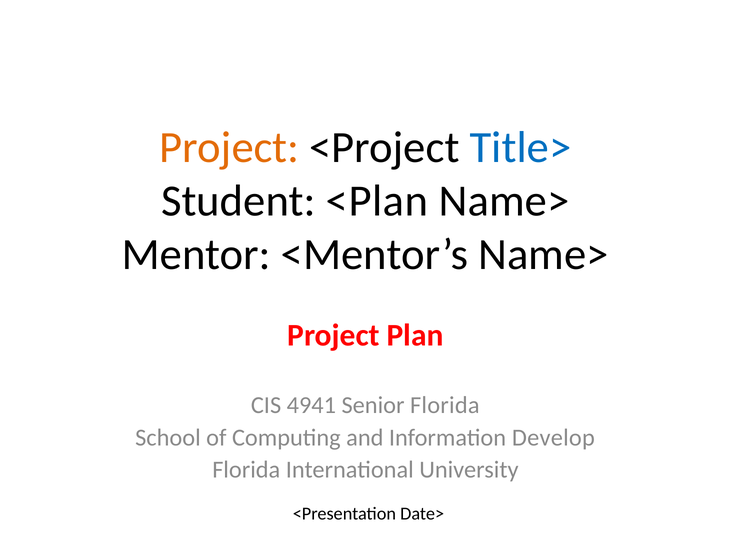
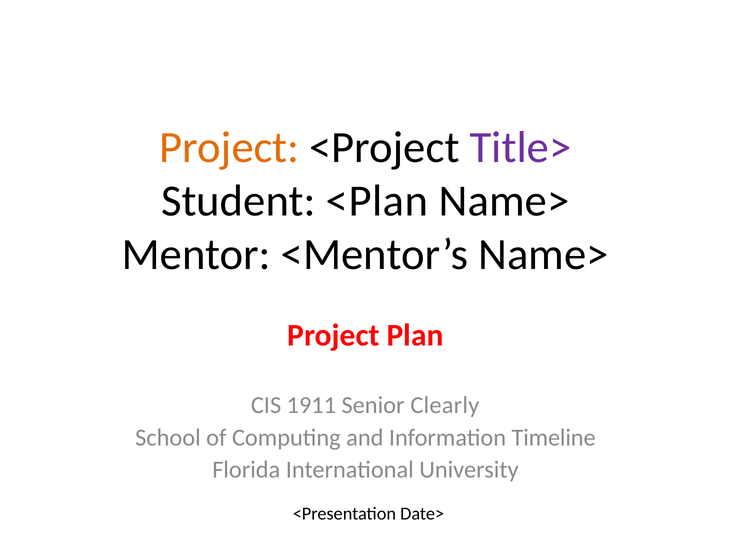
Title> colour: blue -> purple
4941: 4941 -> 1911
Senior Florida: Florida -> Clearly
Develop: Develop -> Timeline
